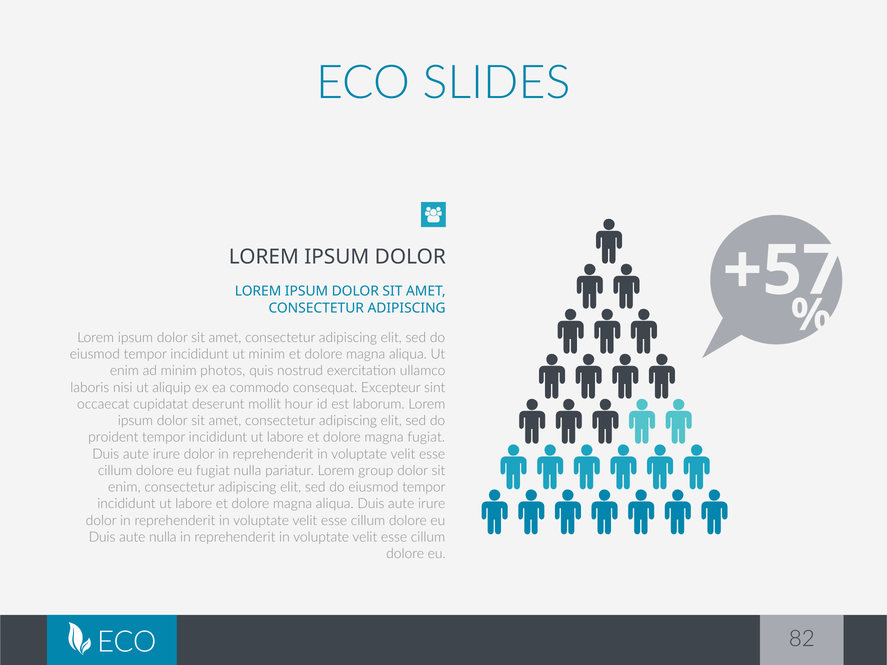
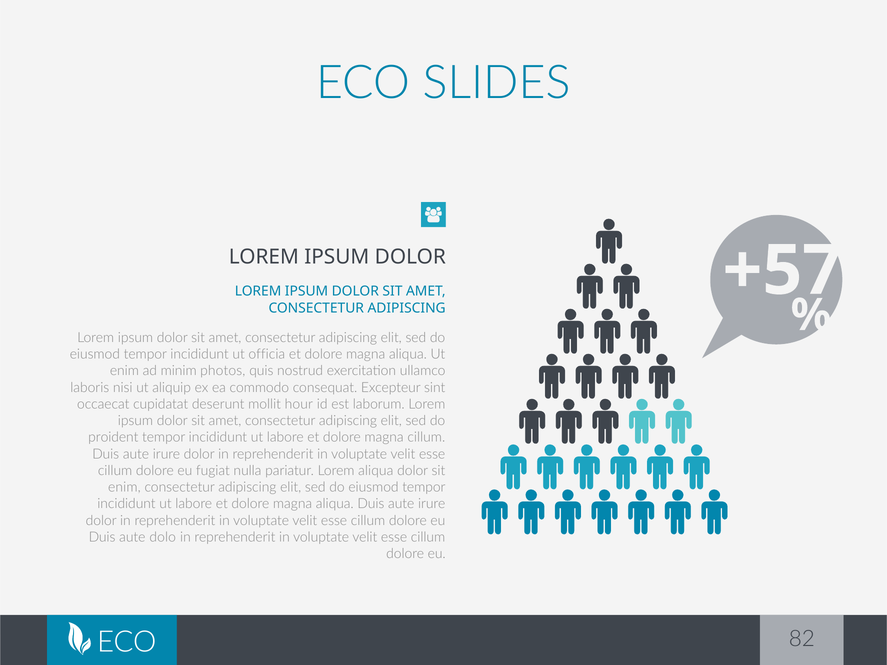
ut minim: minim -> officia
magna fugiat: fugiat -> cillum
Lorem group: group -> aliqua
aute nulla: nulla -> dolo
